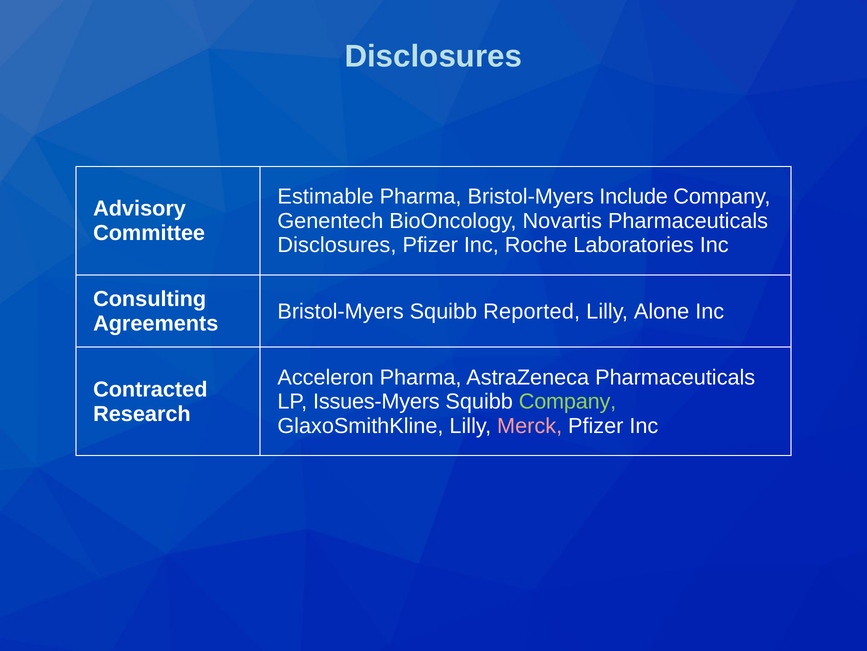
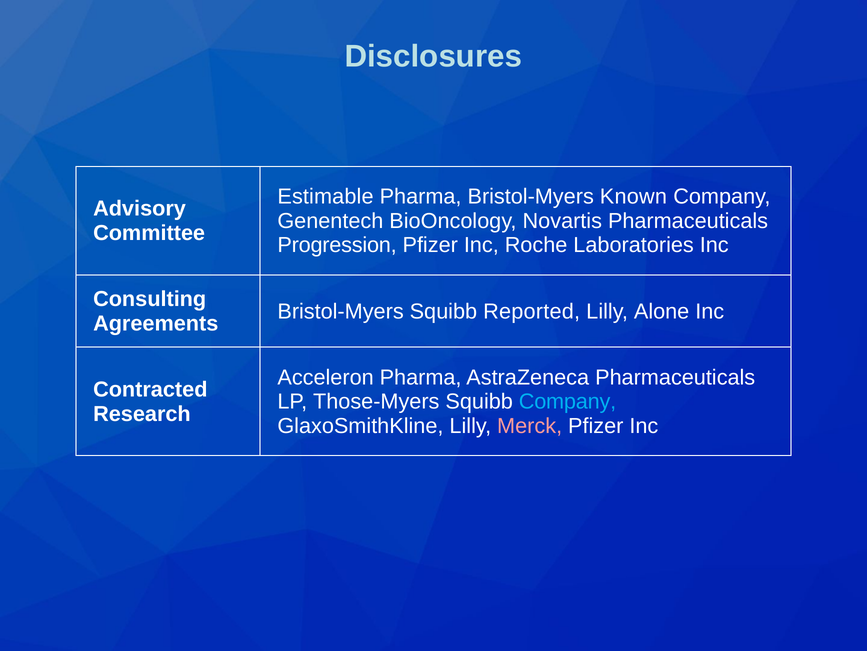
Include: Include -> Known
Disclosures at (337, 245): Disclosures -> Progression
Issues-Myers: Issues-Myers -> Those-Myers
Company at (567, 401) colour: light green -> light blue
